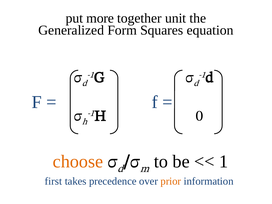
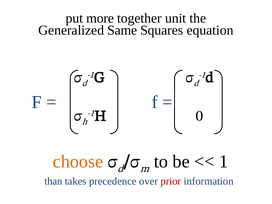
Form: Form -> Same
first: first -> than
prior colour: orange -> red
